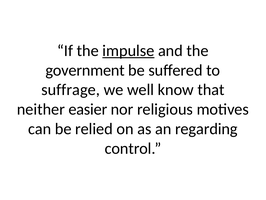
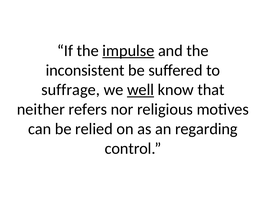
government: government -> inconsistent
well underline: none -> present
easier: easier -> refers
